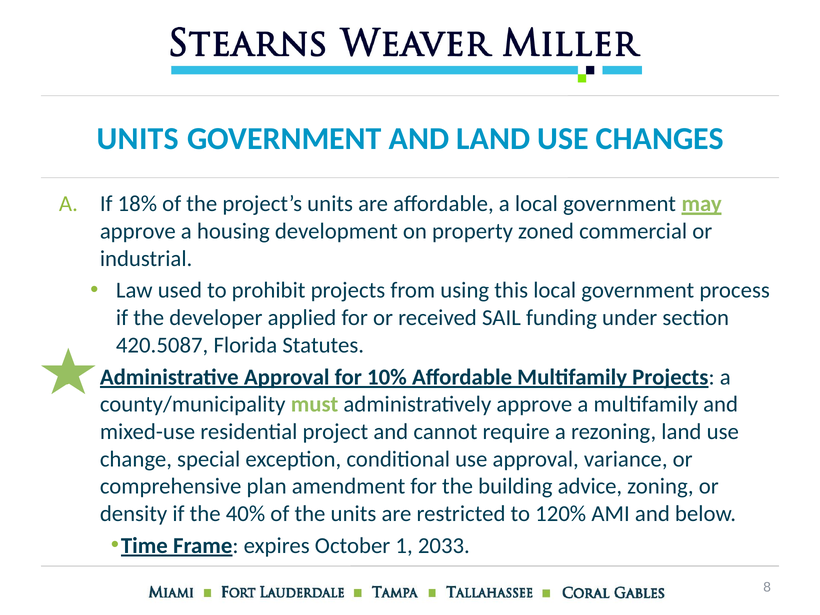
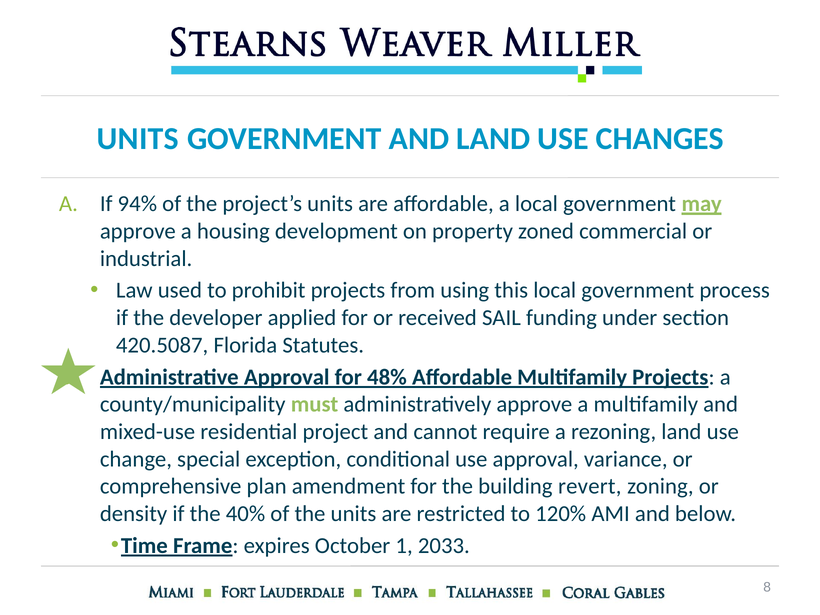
18%: 18% -> 94%
10%: 10% -> 48%
advice: advice -> revert
